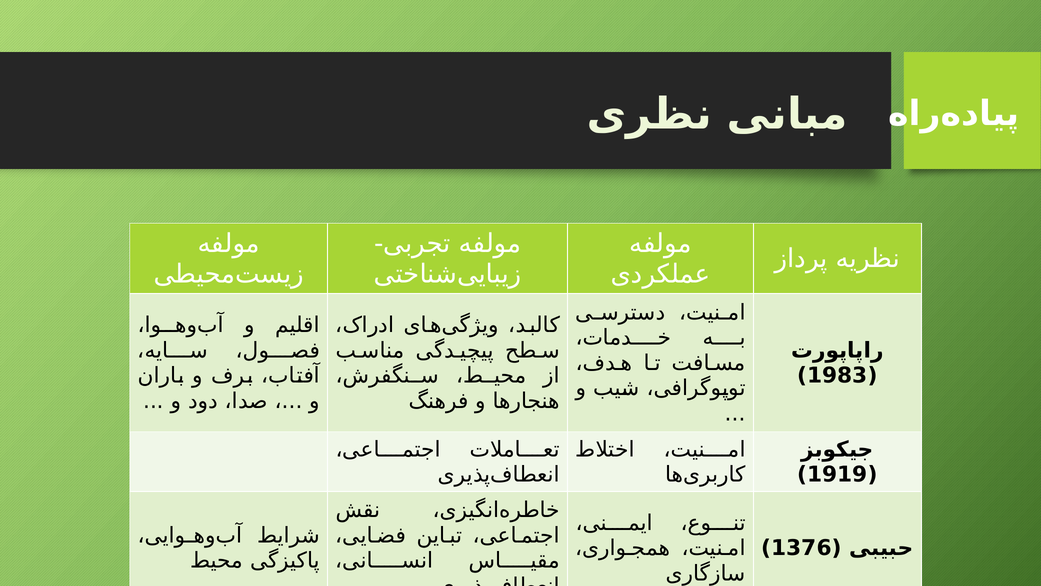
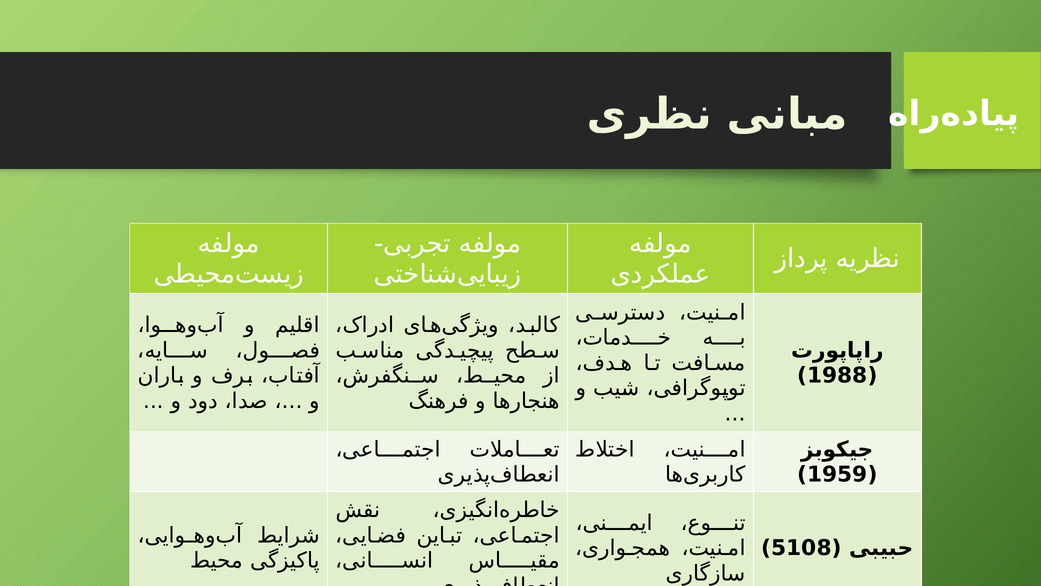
1983: 1983 -> 1988
1919: 1919 -> 1959
1376: 1376 -> 5108
